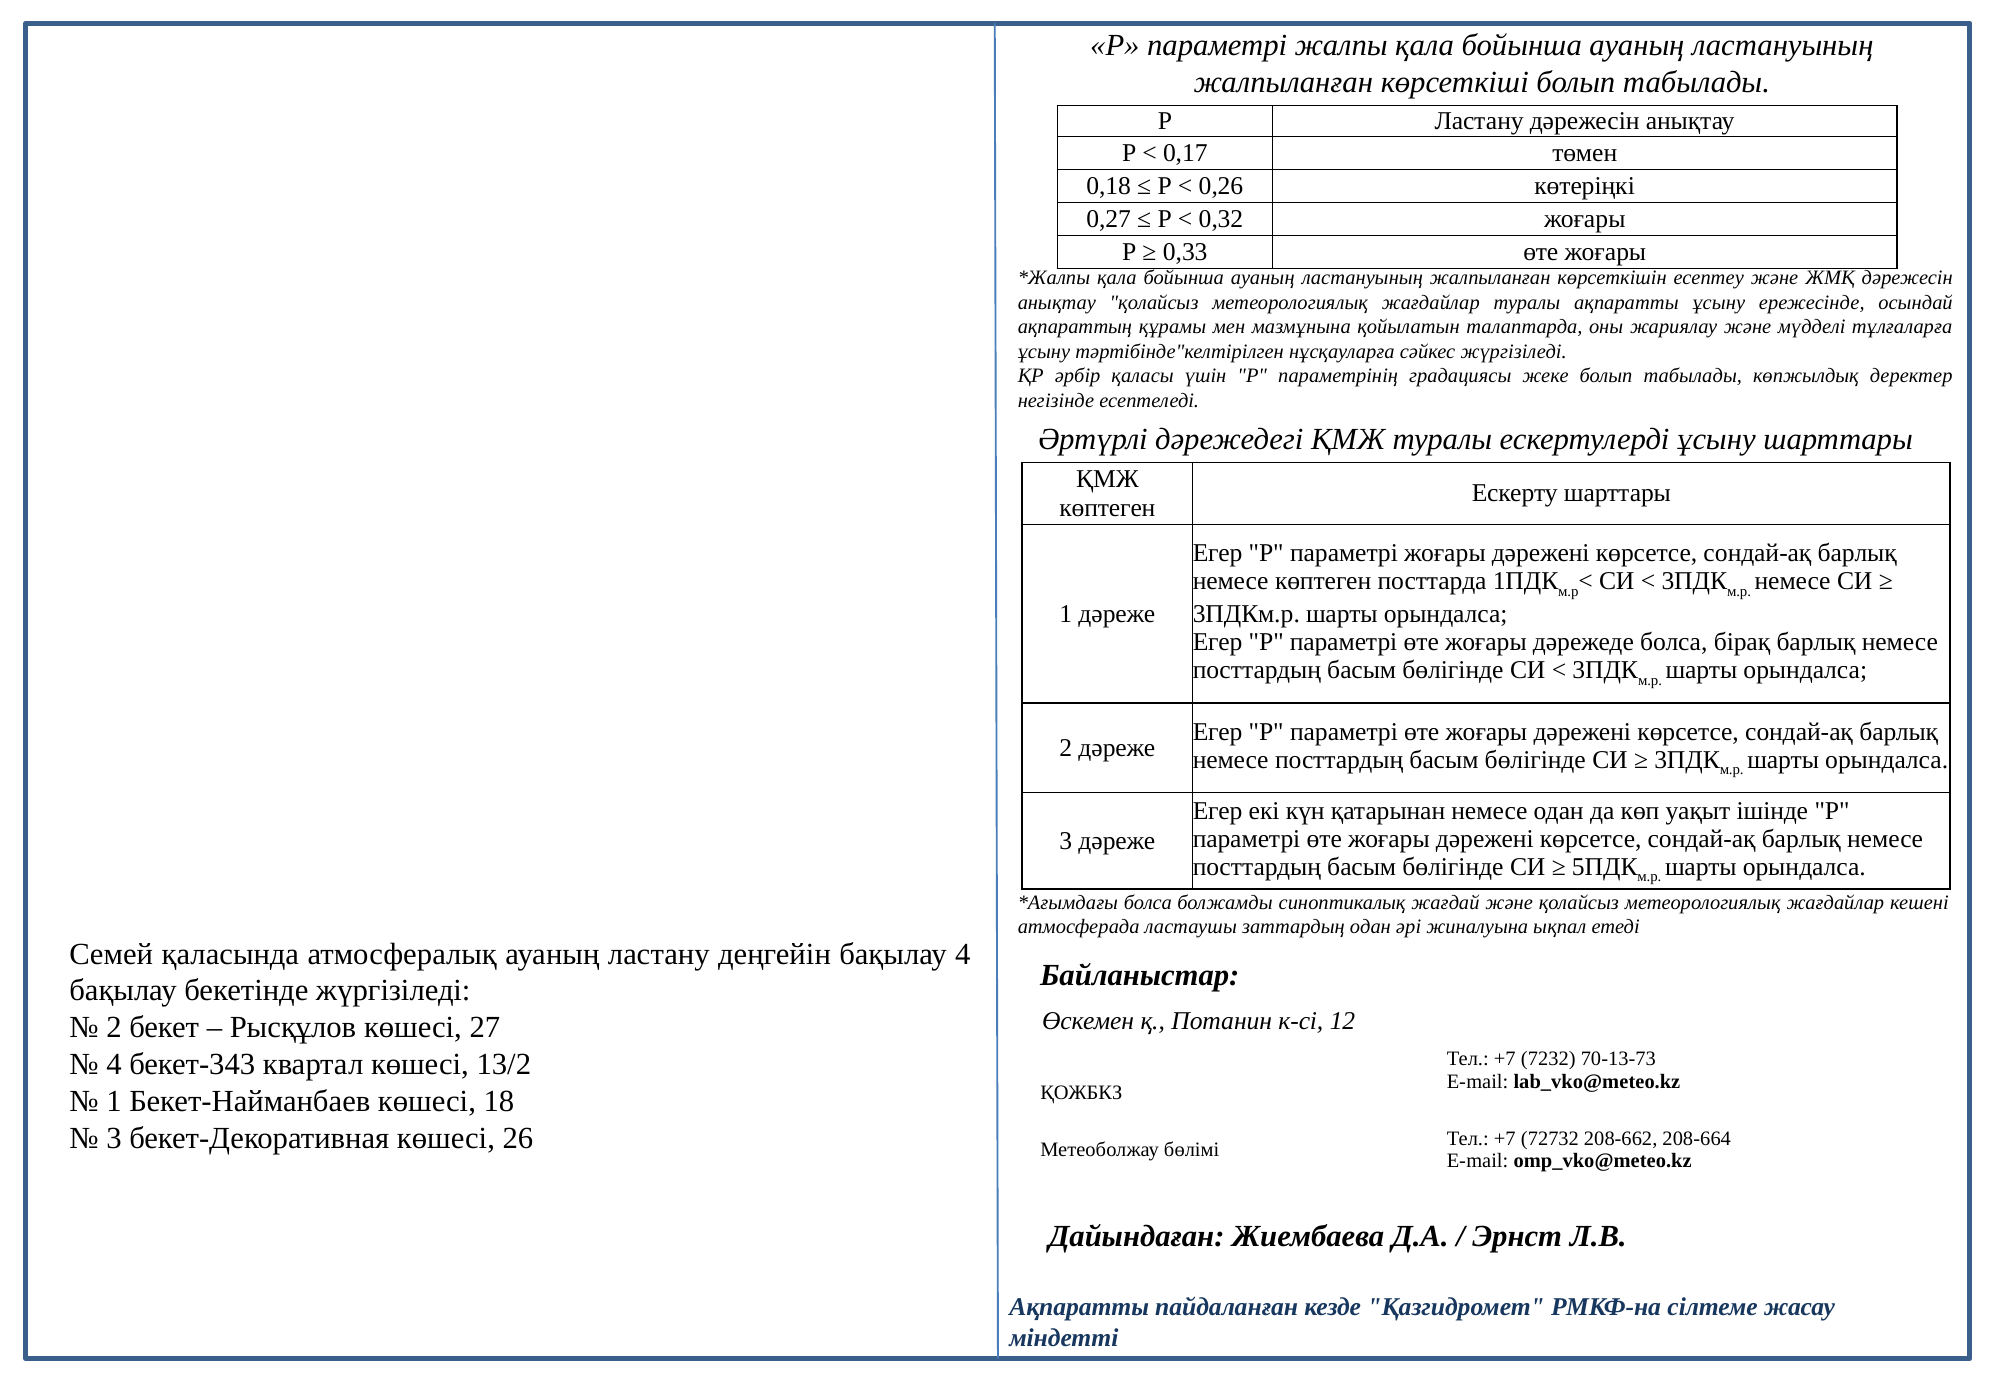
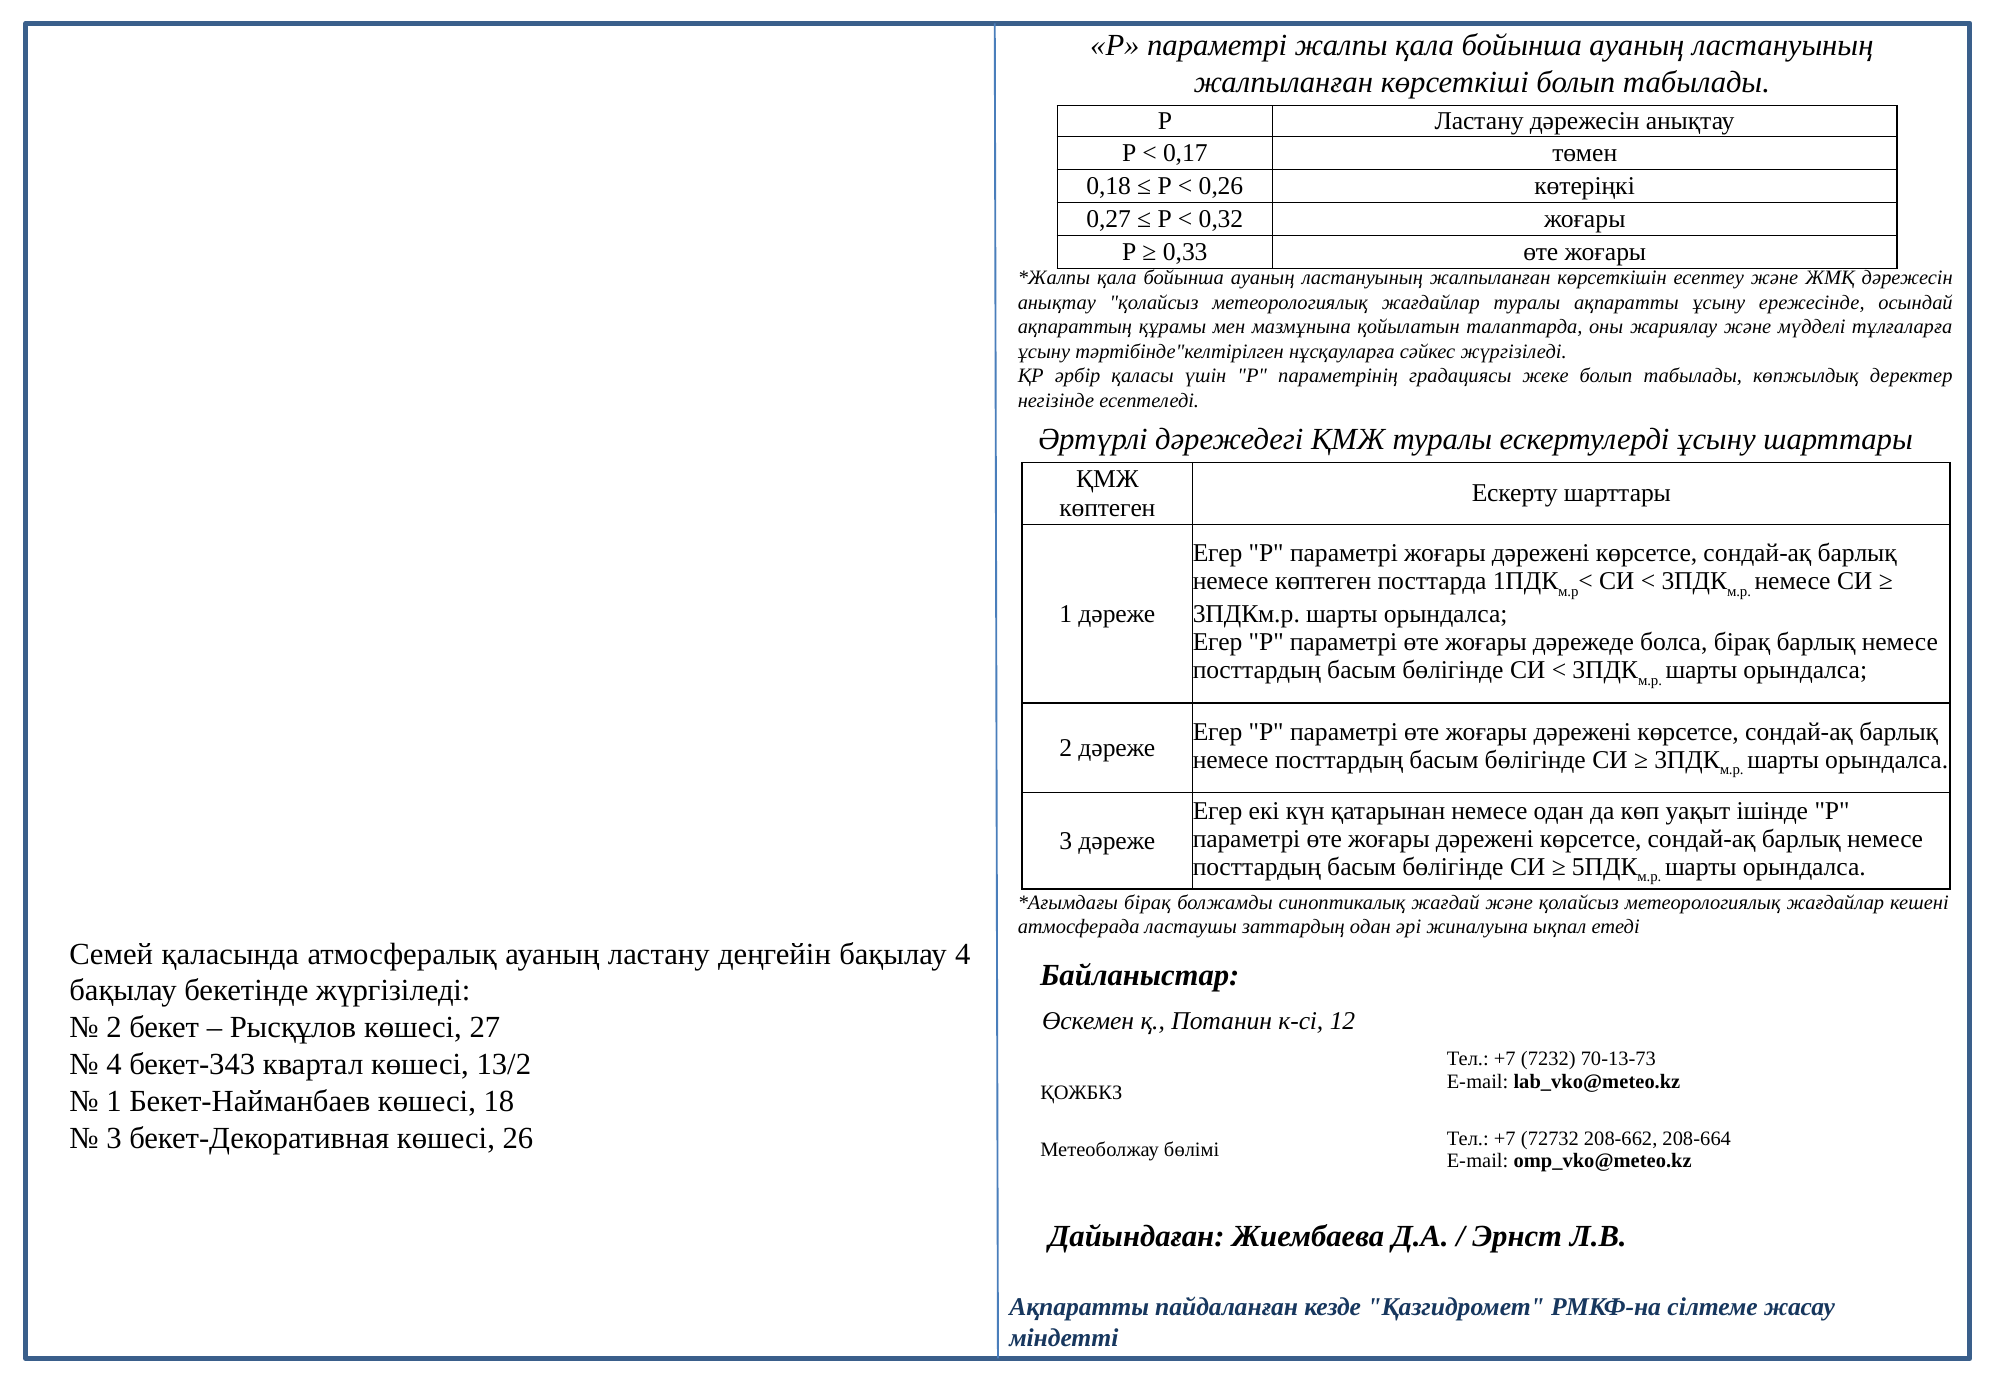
болса at (1148, 902): болса -> бірақ
